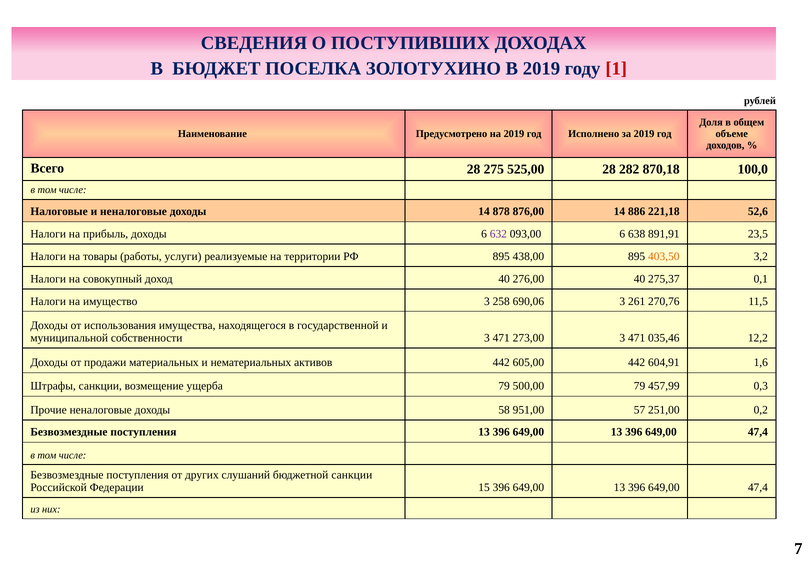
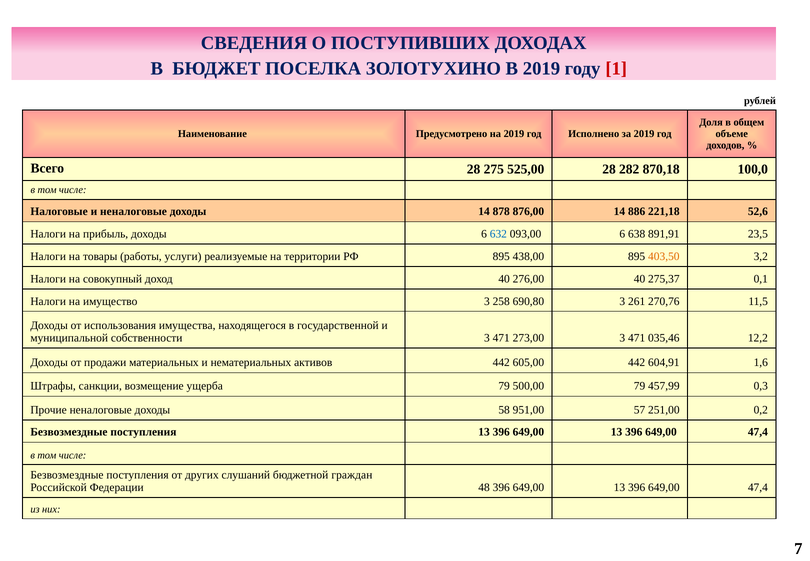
632 colour: purple -> blue
690,06: 690,06 -> 690,80
бюджетной санкции: санкции -> граждан
15: 15 -> 48
